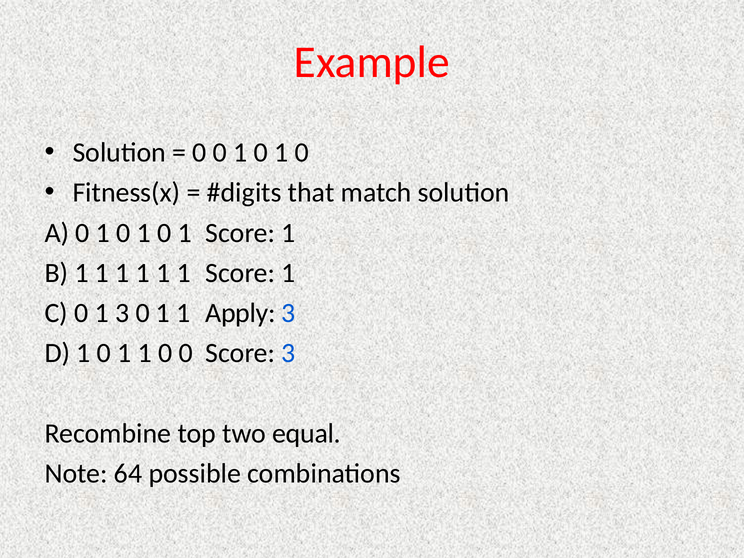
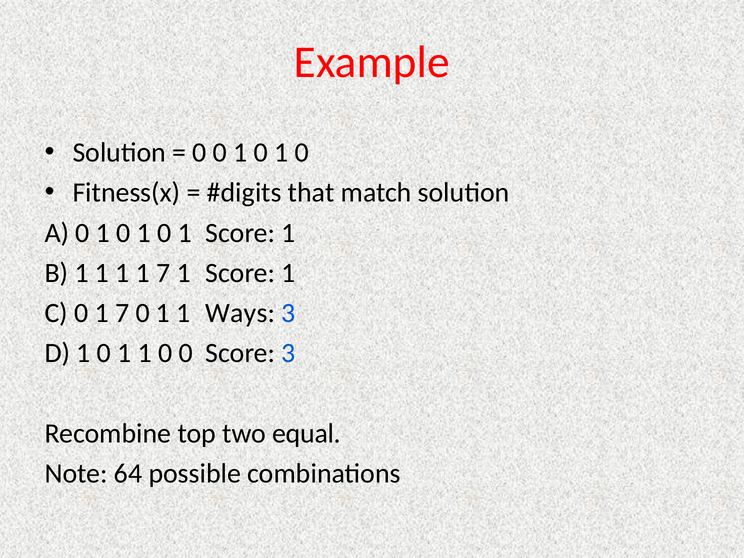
1 at (163, 273): 1 -> 7
0 1 3: 3 -> 7
Apply: Apply -> Ways
